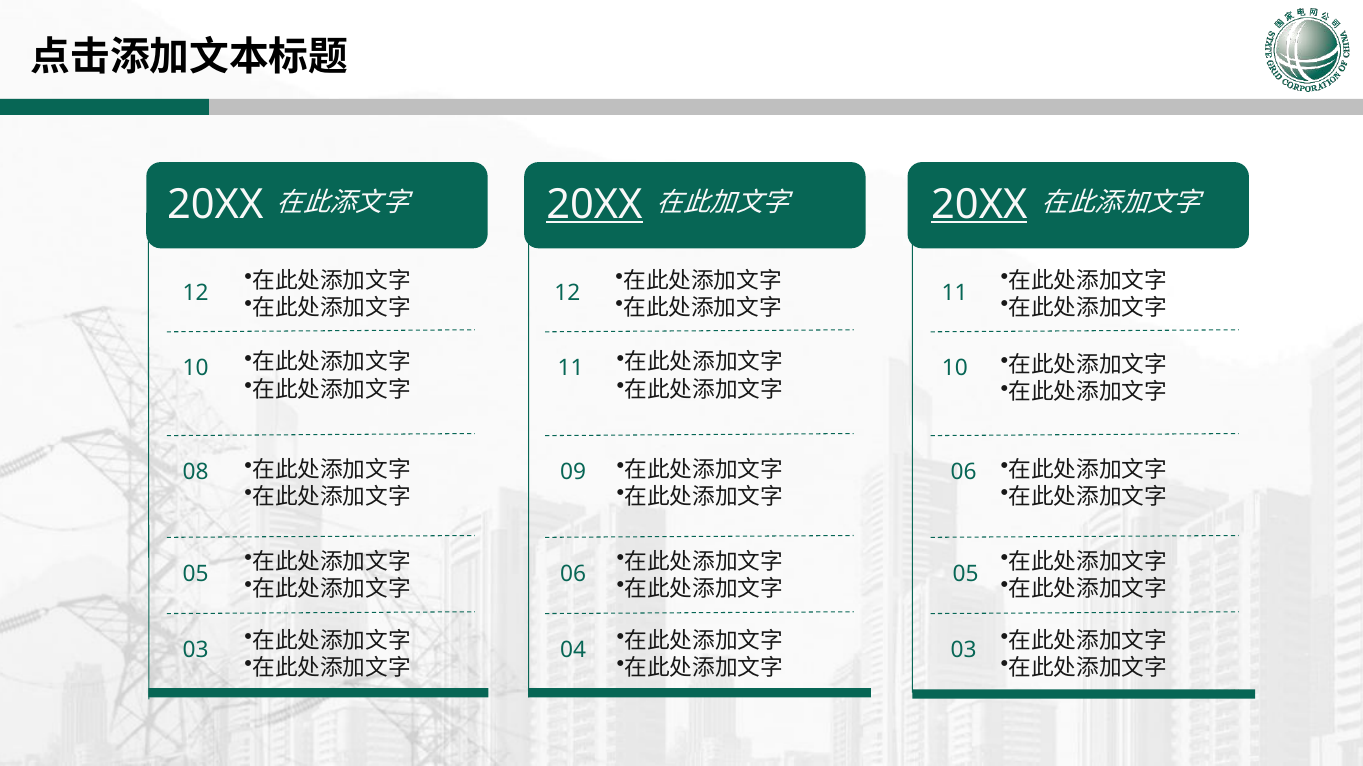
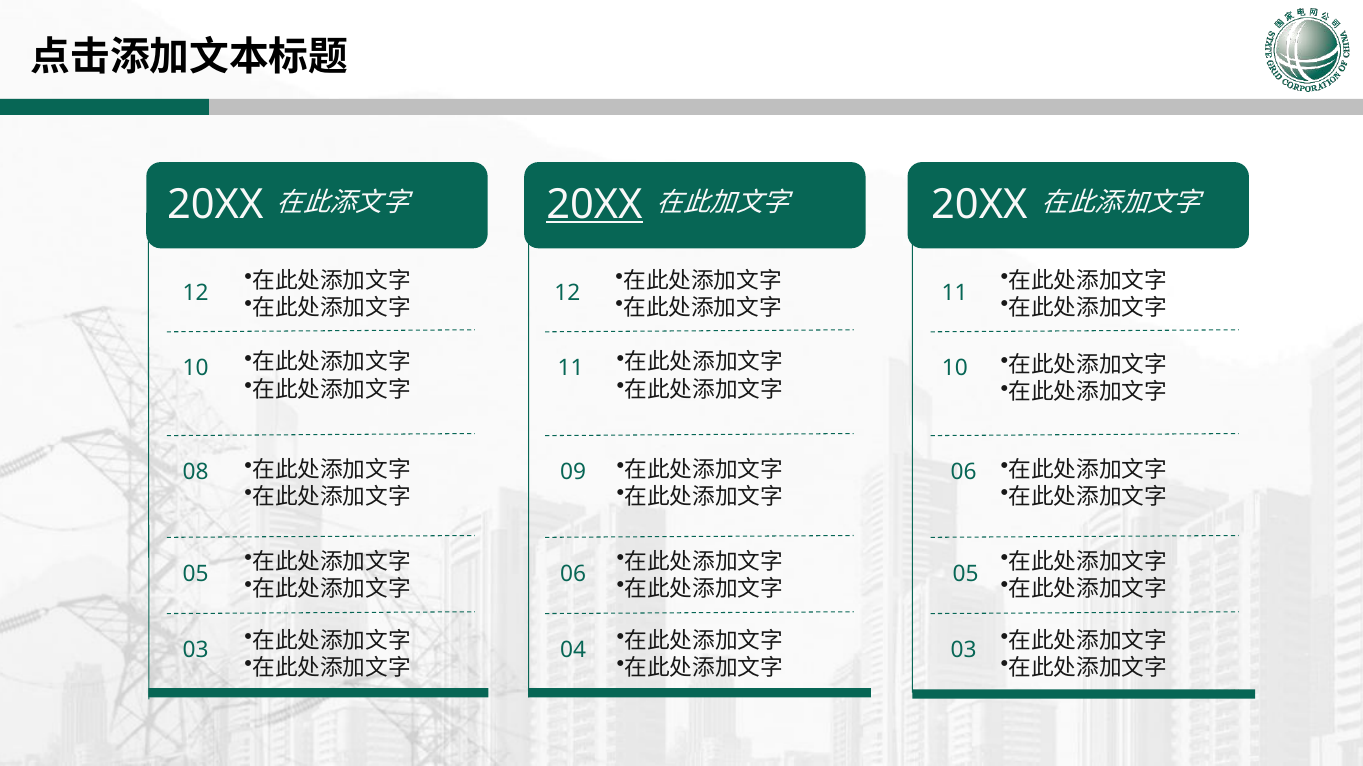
20XX at (979, 204) underline: present -> none
